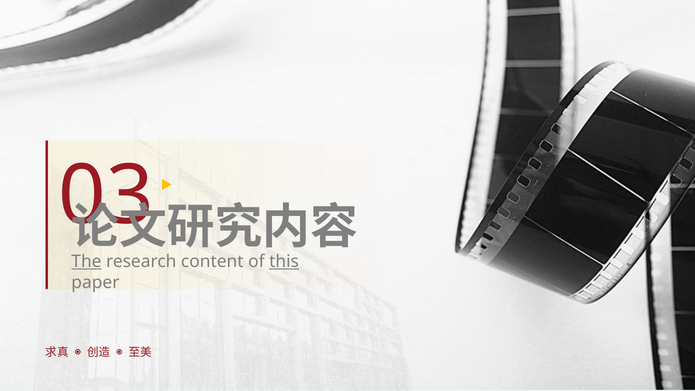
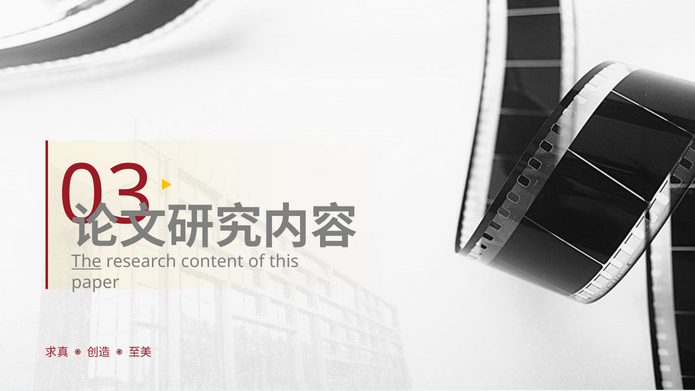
this underline: present -> none
